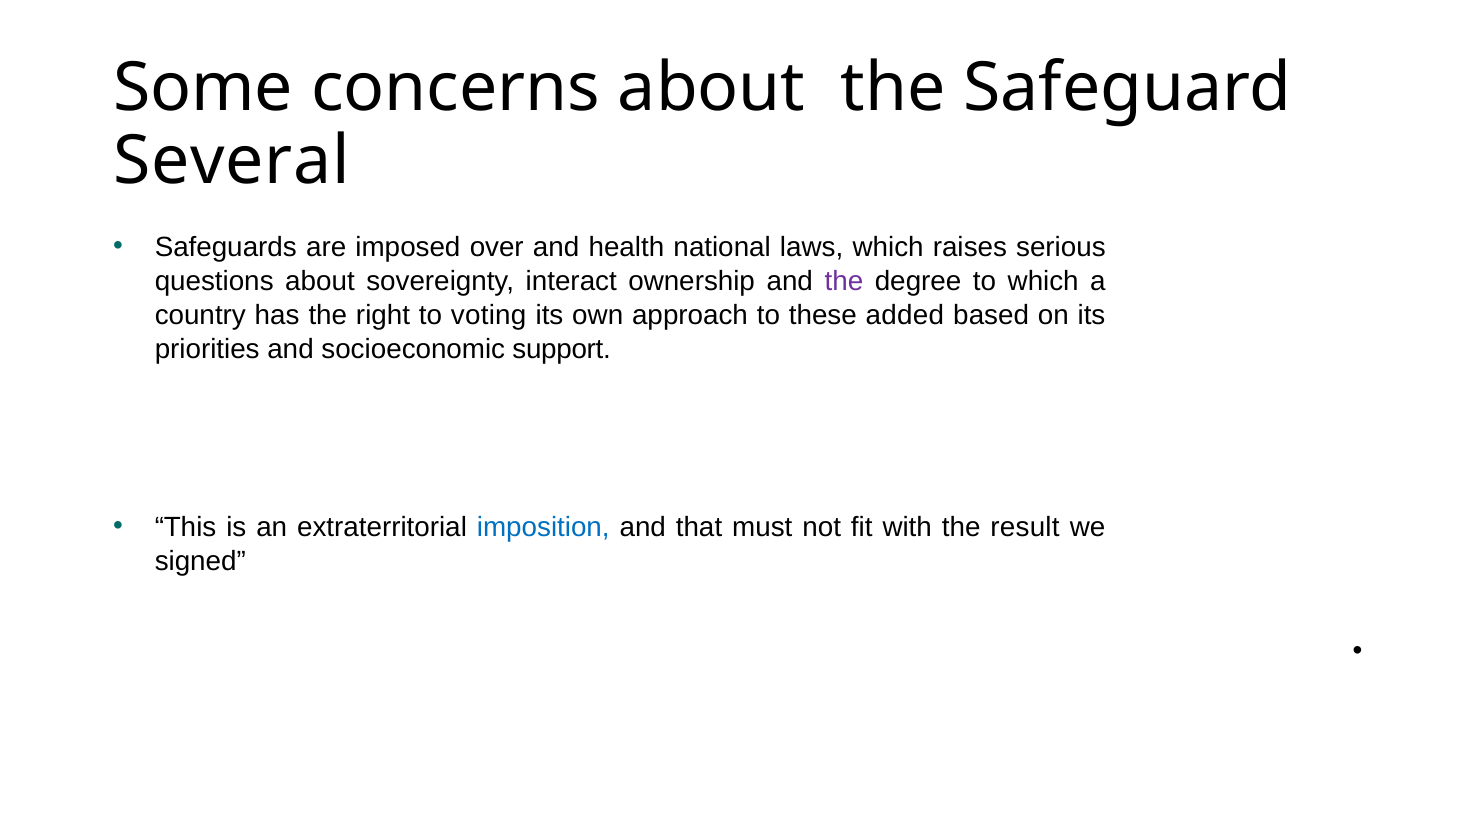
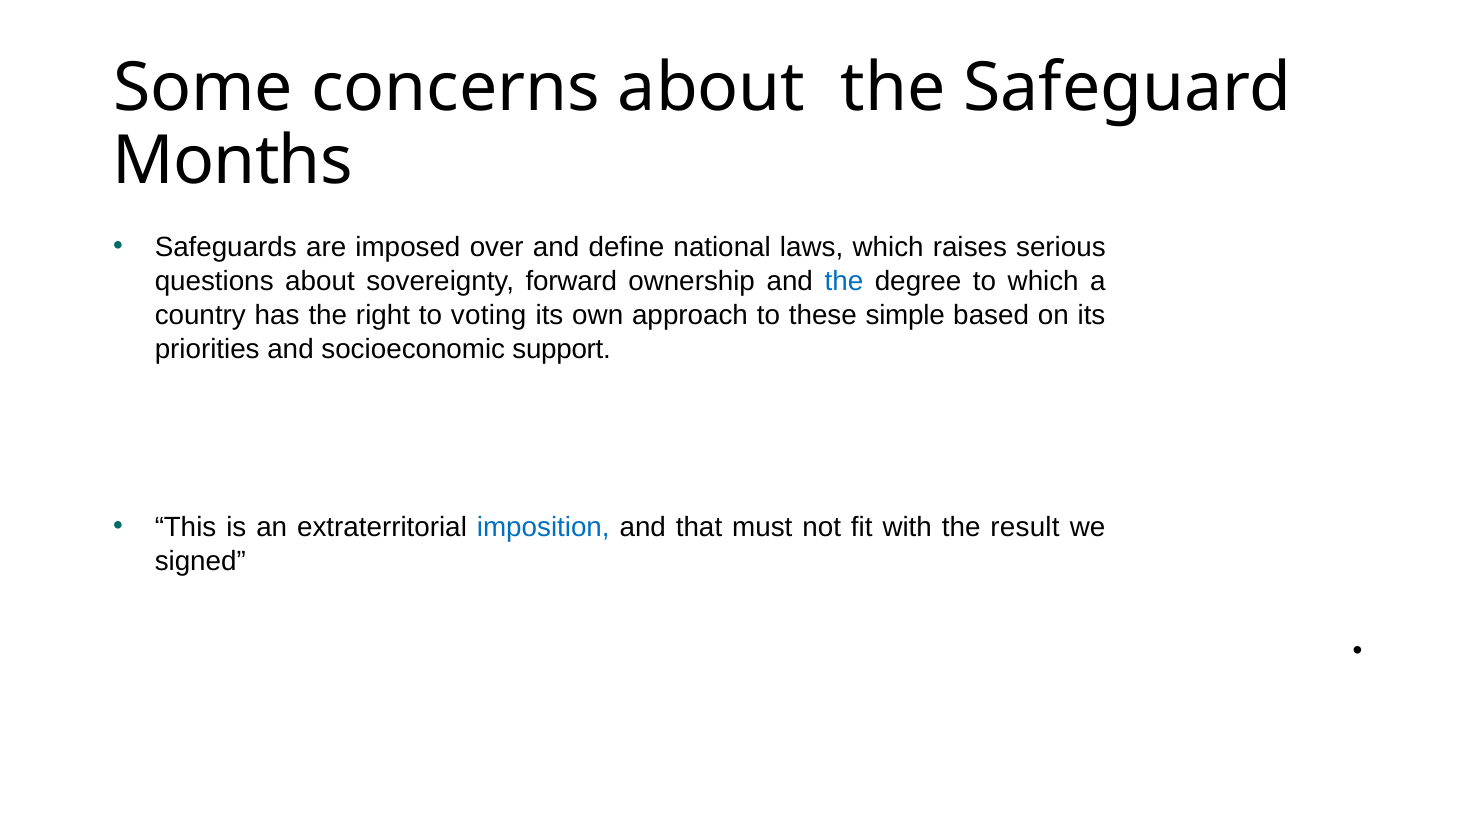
Several: Several -> Months
health: health -> define
interact: interact -> forward
the at (844, 281) colour: purple -> blue
added: added -> simple
